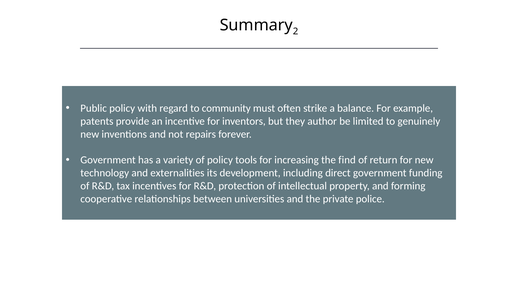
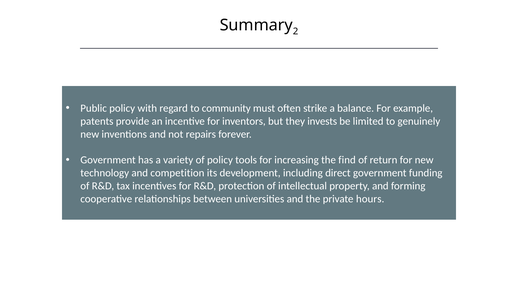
author: author -> invests
externalities: externalities -> competition
police: police -> hours
